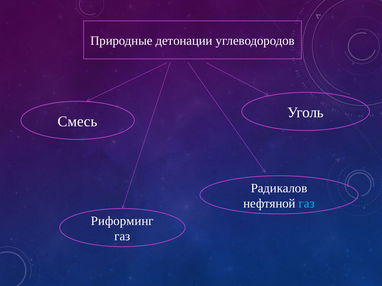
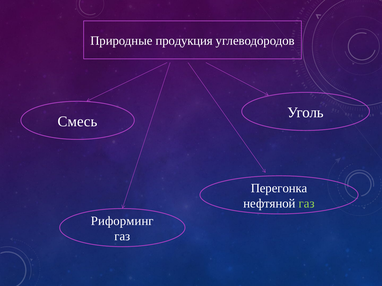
детонации: детонации -> продукция
Радикалов: Радикалов -> Перегонка
газ at (307, 204) colour: light blue -> light green
